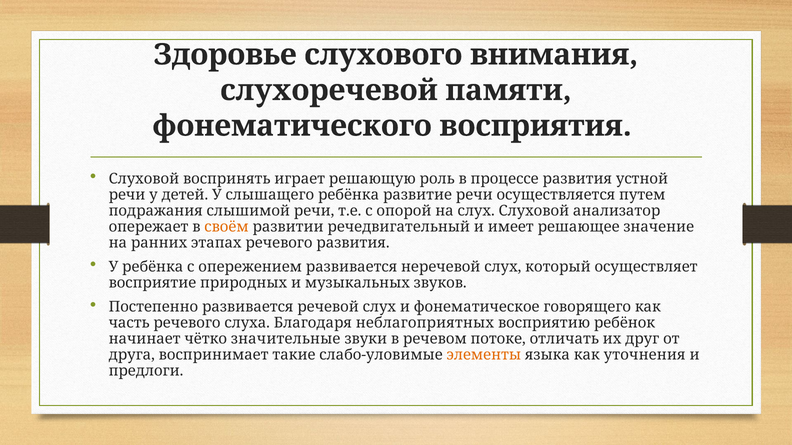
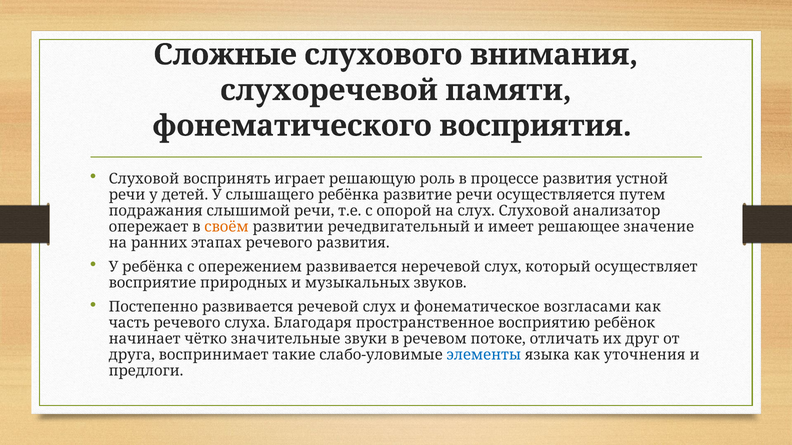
Здоровье: Здоровье -> Сложные
говорящего: говорящего -> возгласами
неблагоприятных: неблагоприятных -> пространственное
элементы colour: orange -> blue
